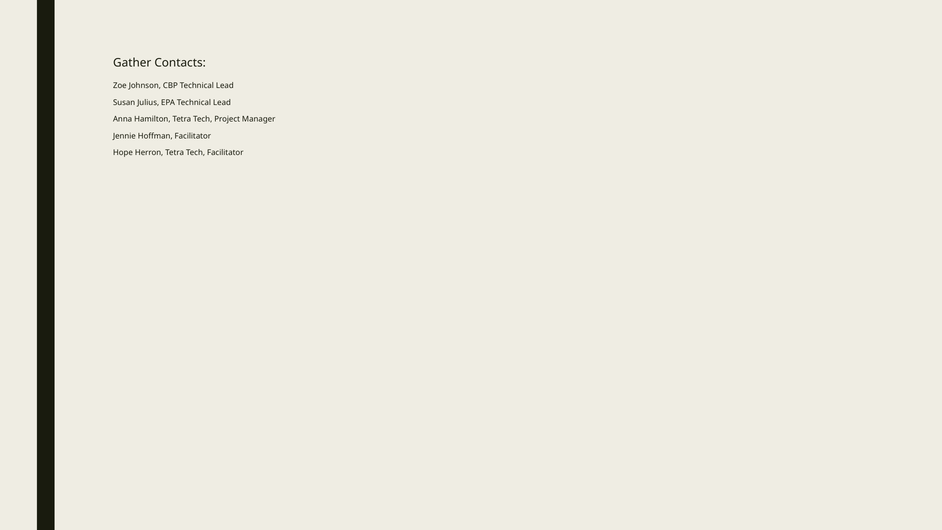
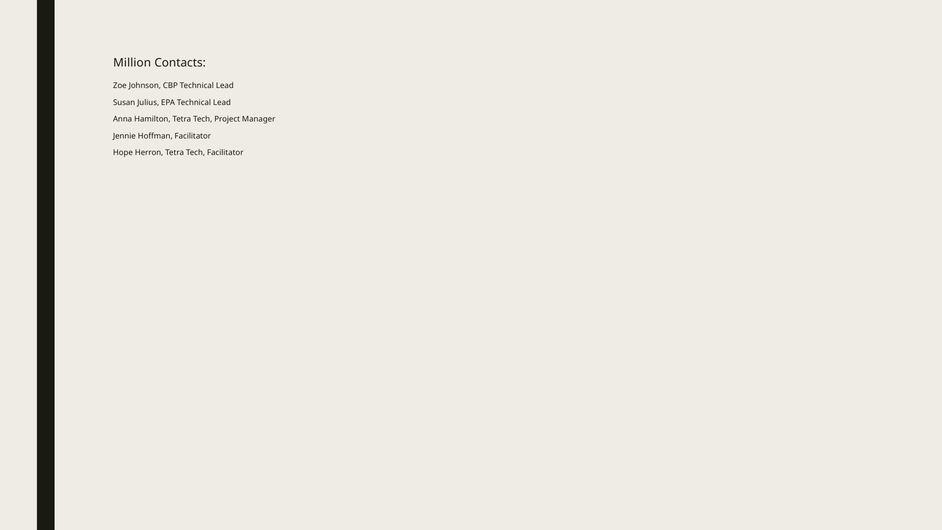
Gather: Gather -> Million
